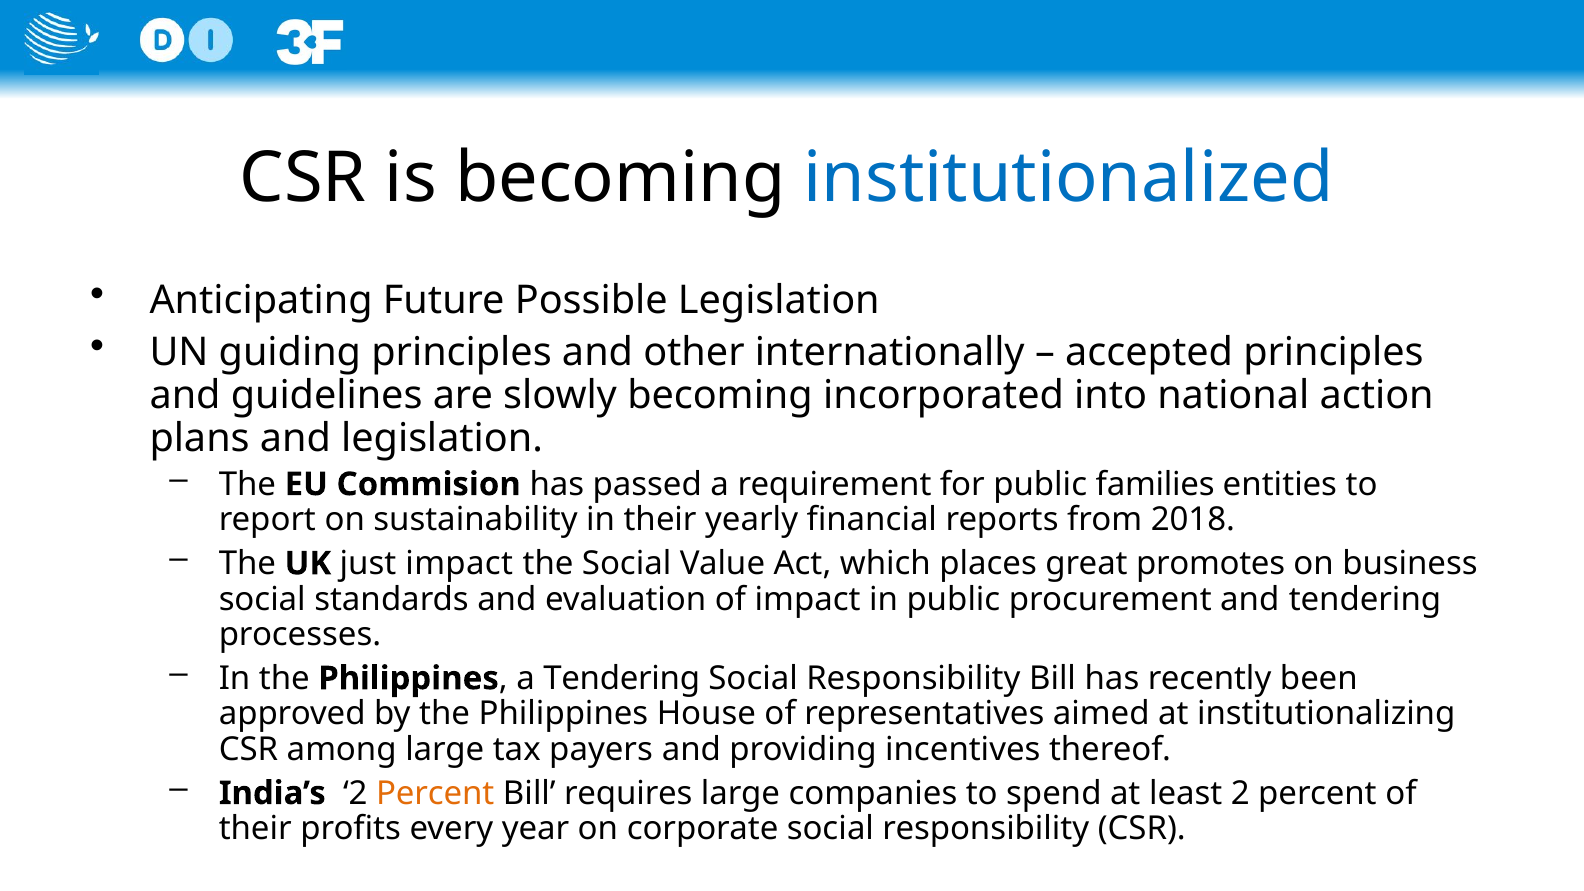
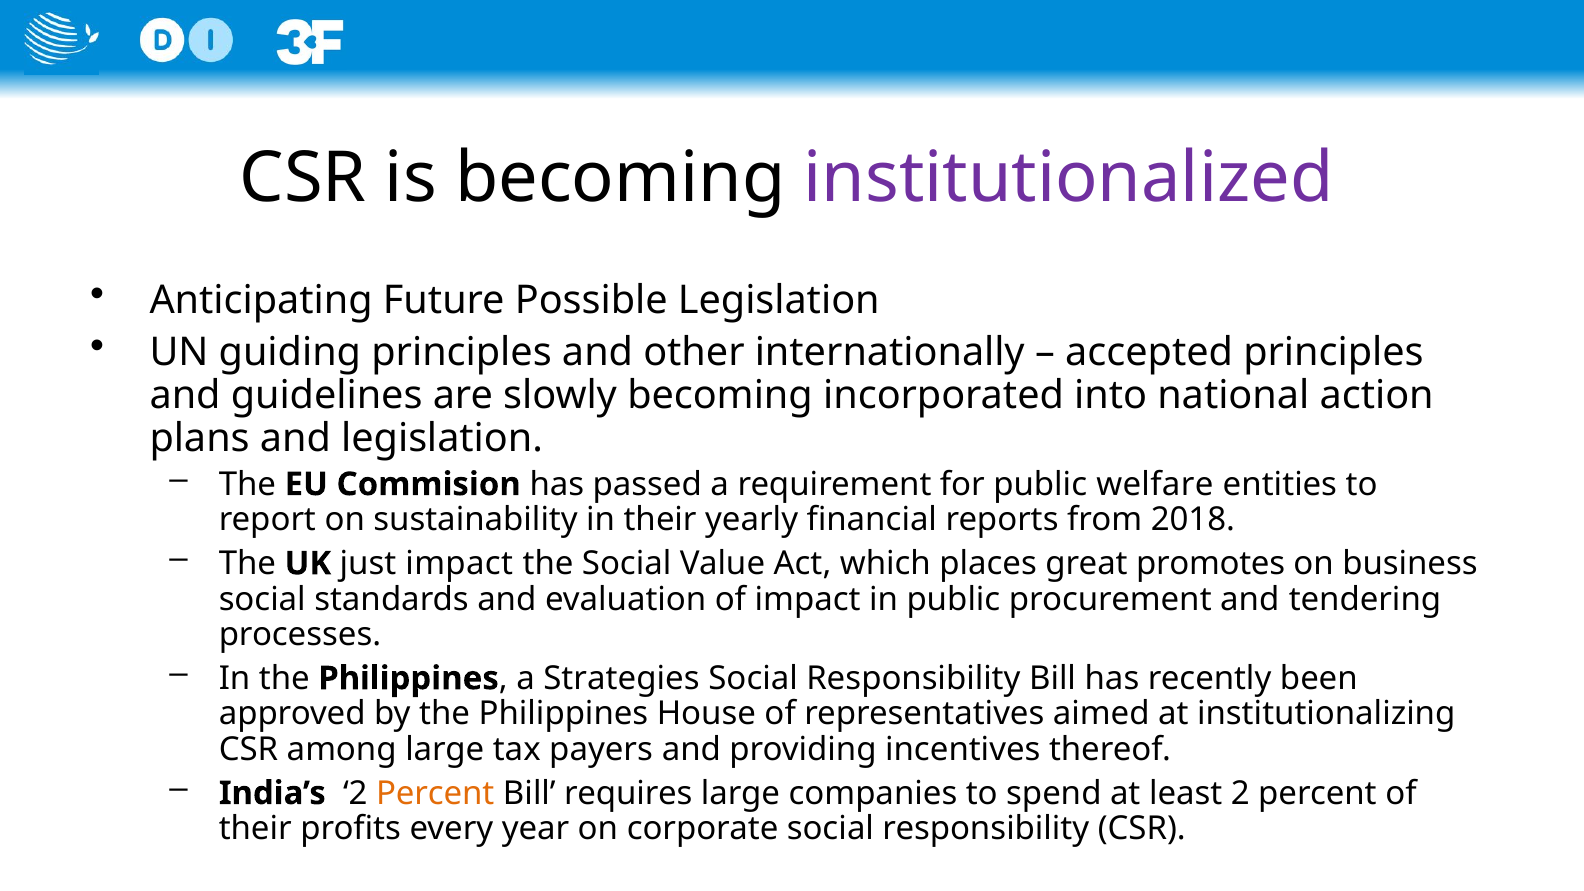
institutionalized colour: blue -> purple
families: families -> welfare
a Tendering: Tendering -> Strategies
